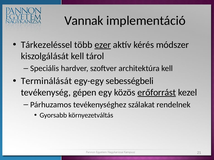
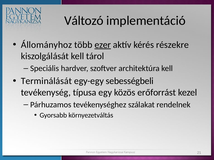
Vannak: Vannak -> Változó
Tárkezeléssel: Tárkezeléssel -> Állományhoz
módszer: módszer -> részekre
gépen: gépen -> típusa
erőforrást underline: present -> none
